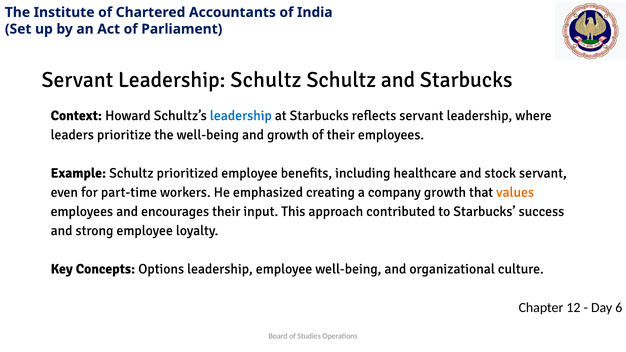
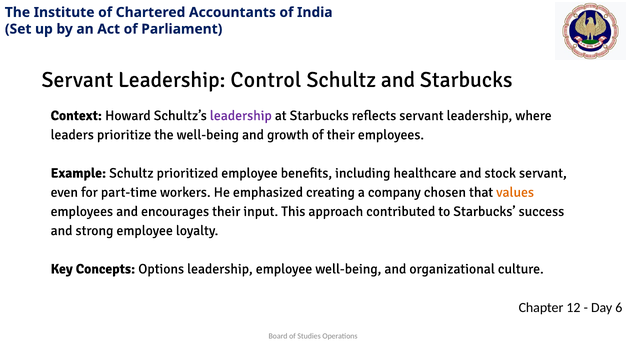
Leadership Schultz: Schultz -> Control
leadership at (241, 116) colour: blue -> purple
company growth: growth -> chosen
